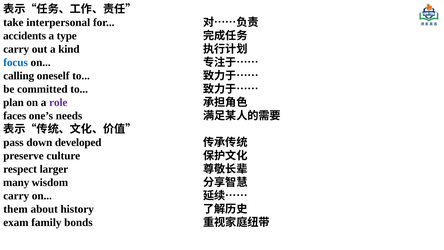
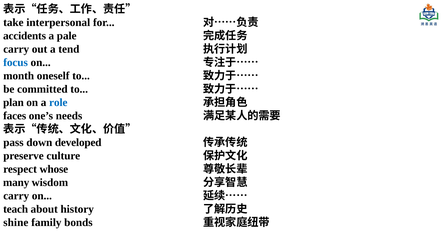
type: type -> pale
kind: kind -> tend
calling: calling -> month
role colour: purple -> blue
larger: larger -> whose
them: them -> teach
exam: exam -> shine
